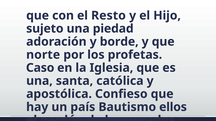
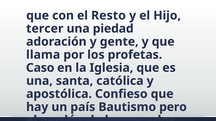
sujeto: sujeto -> tercer
borde: borde -> gente
norte: norte -> llama
ellos: ellos -> pero
